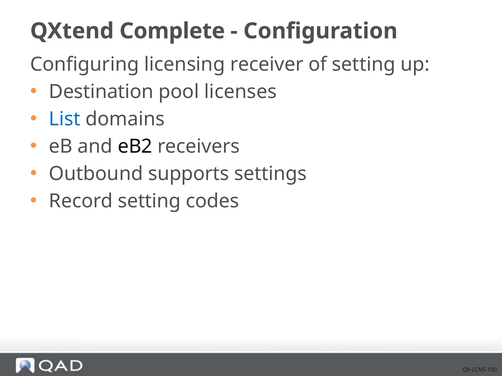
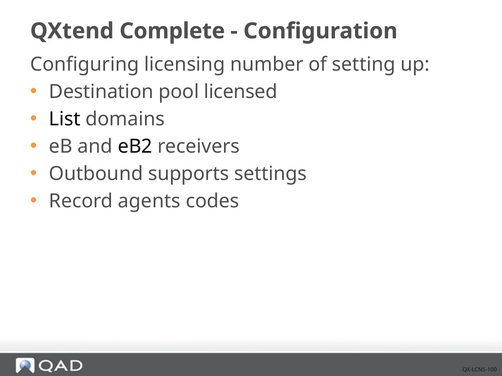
receiver: receiver -> number
licenses: licenses -> licensed
List colour: blue -> black
Record setting: setting -> agents
